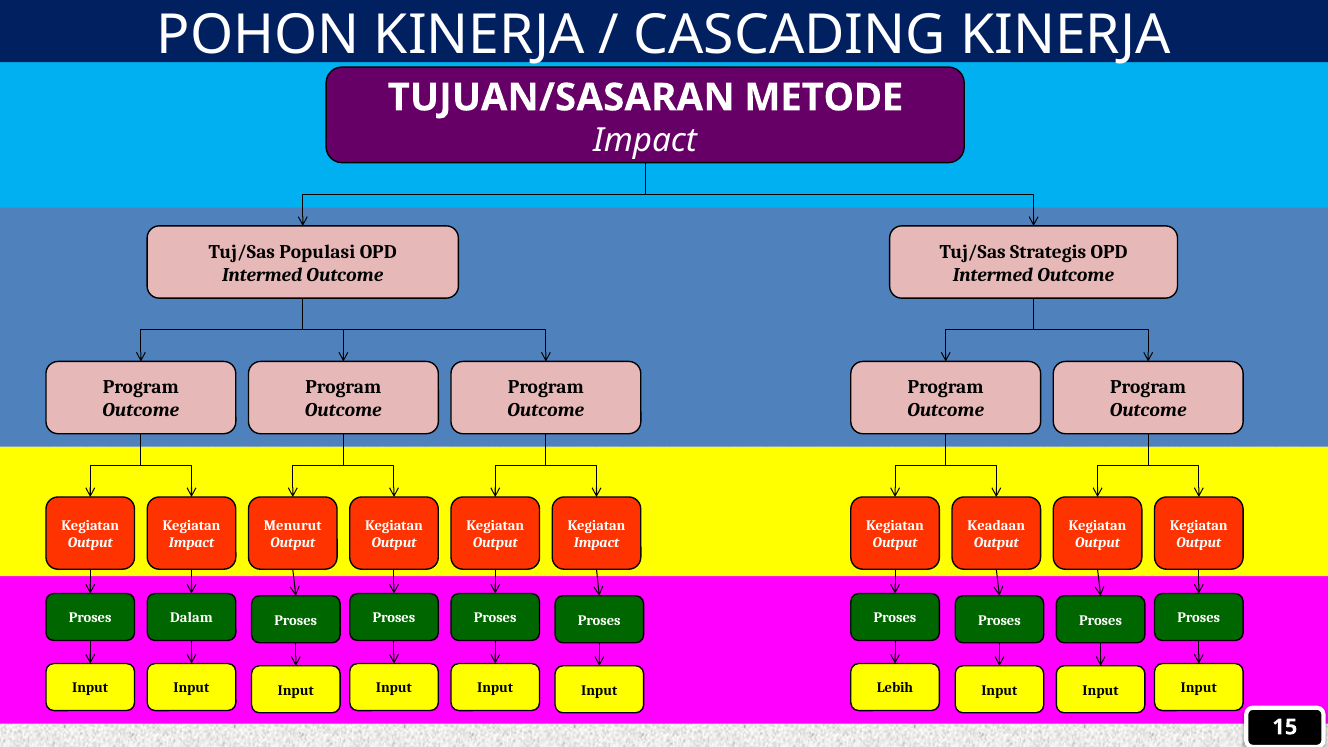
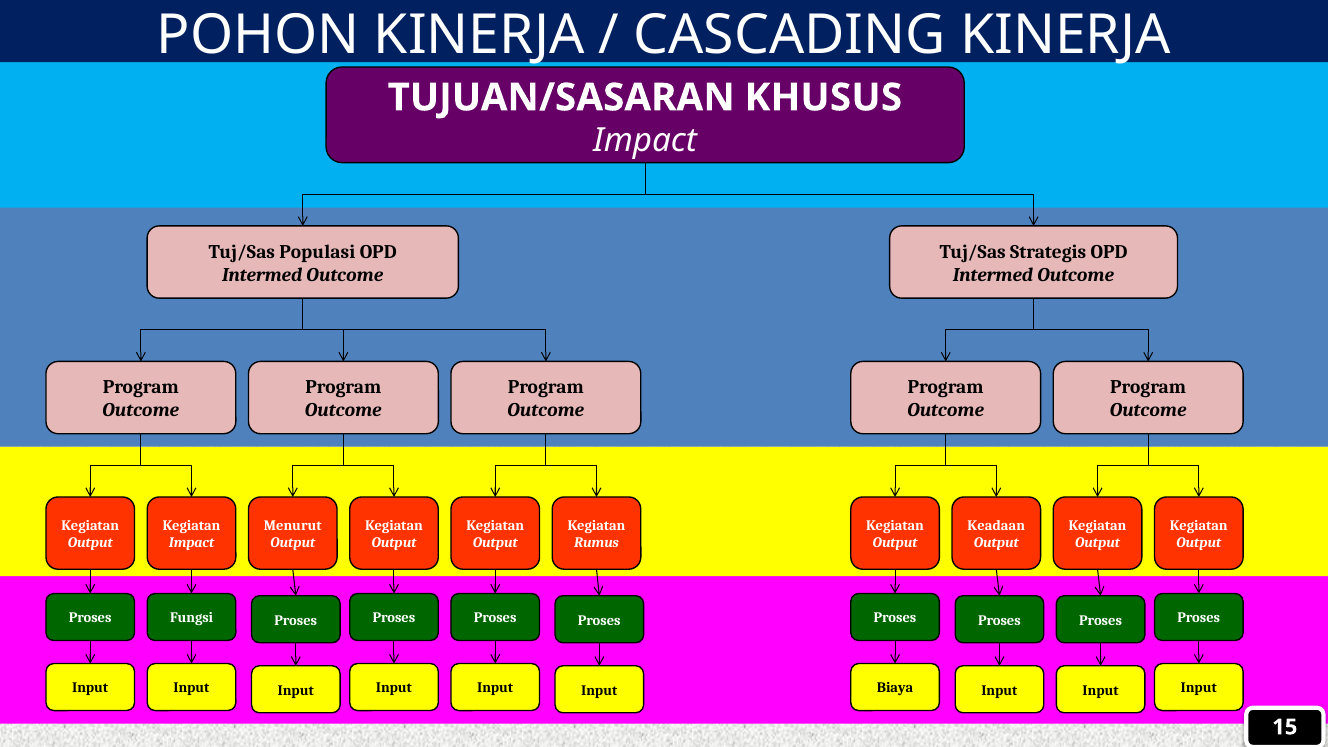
METODE: METODE -> KHUSUS
Impact at (597, 543): Impact -> Rumus
Dalam: Dalam -> Fungsi
Lebih: Lebih -> Biaya
